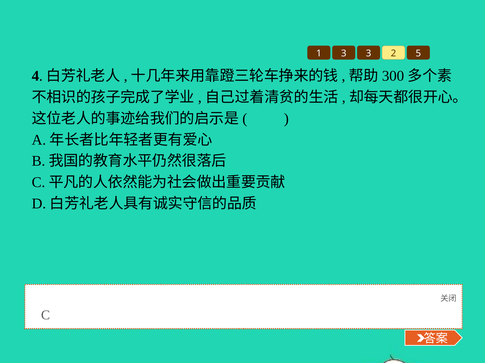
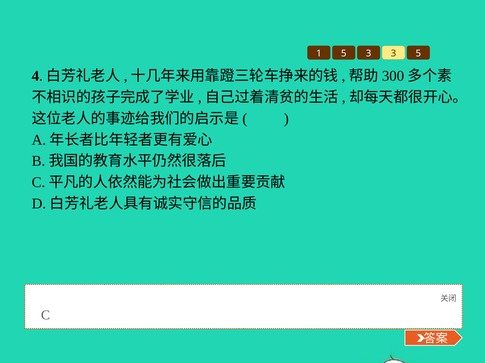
1 3: 3 -> 5
3 2: 2 -> 3
